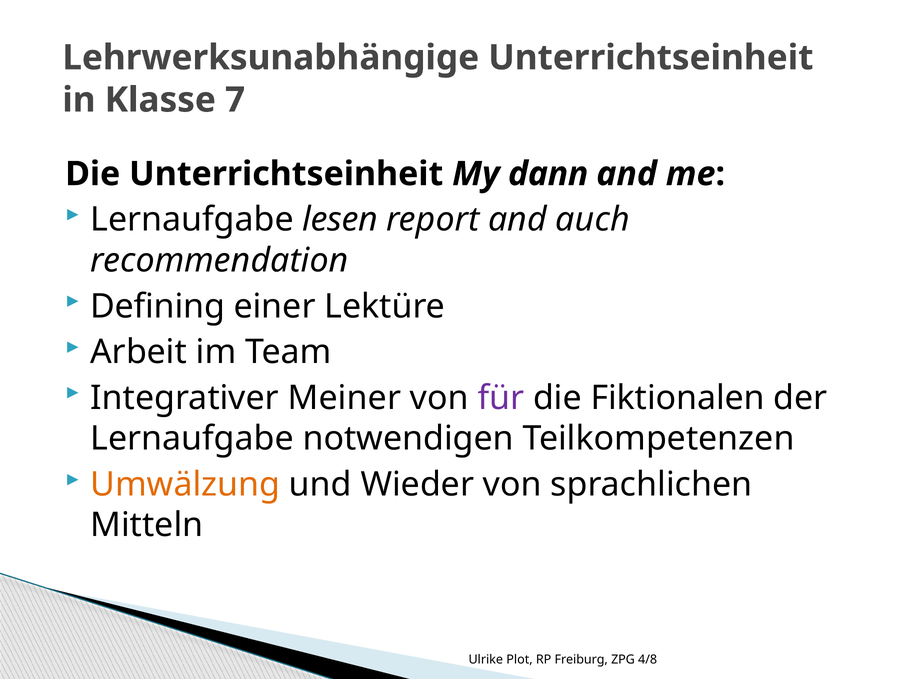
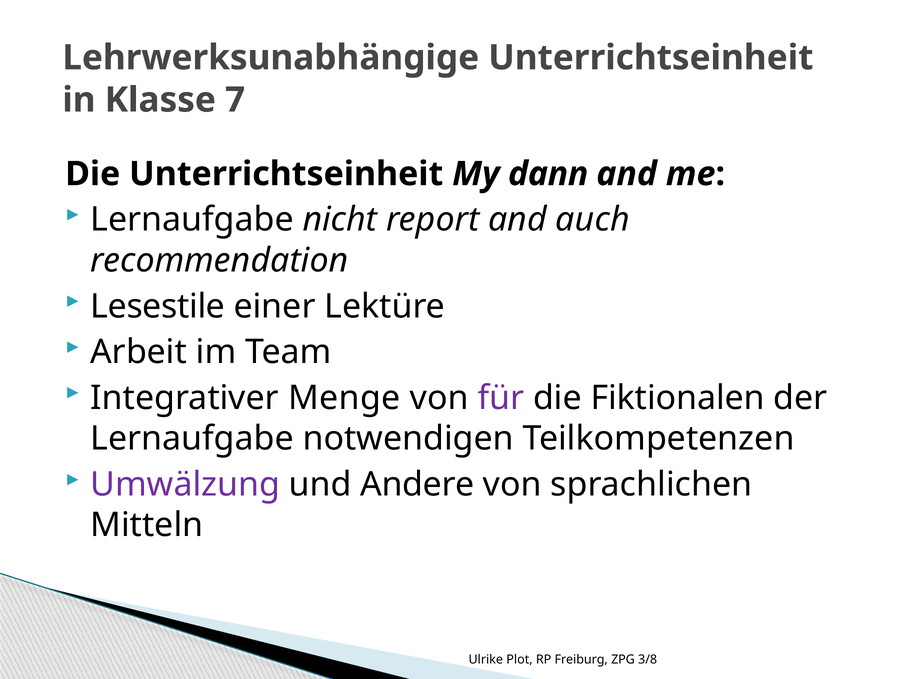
lesen: lesen -> nicht
Defining: Defining -> Lesestile
Meiner: Meiner -> Menge
Umwälzung colour: orange -> purple
Wieder: Wieder -> Andere
4/8: 4/8 -> 3/8
